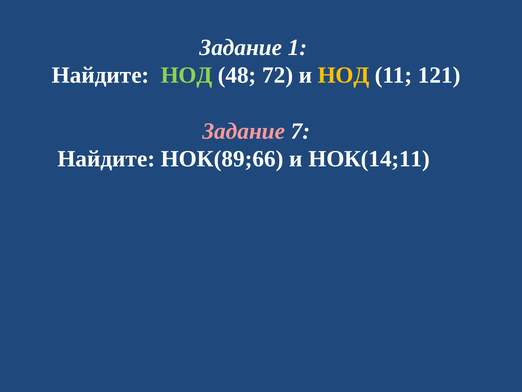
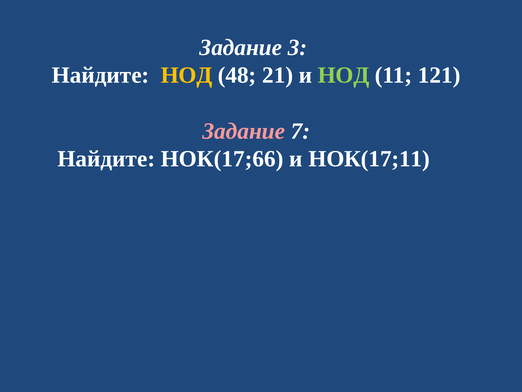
1: 1 -> 3
НОД at (187, 75) colour: light green -> yellow
72: 72 -> 21
НОД at (344, 75) colour: yellow -> light green
НОК(89;66: НОК(89;66 -> НОК(17;66
НОК(14;11: НОК(14;11 -> НОК(17;11
